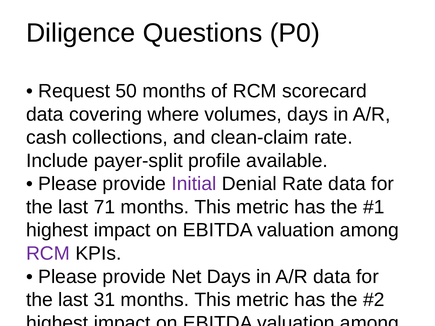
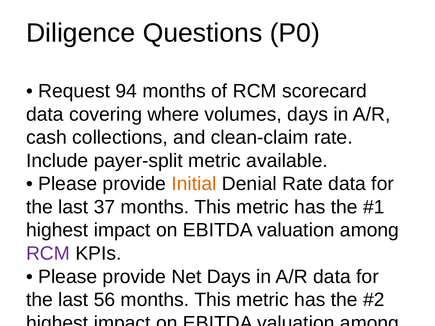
50: 50 -> 94
payer-split profile: profile -> metric
Initial colour: purple -> orange
71: 71 -> 37
31: 31 -> 56
